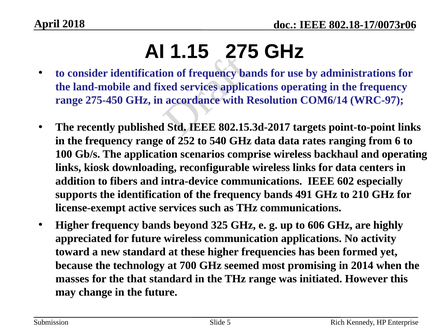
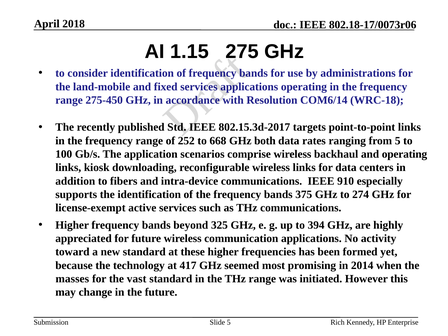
WRC-97: WRC-97 -> WRC-18
540: 540 -> 668
GHz data: data -> both
from 6: 6 -> 5
602: 602 -> 910
491: 491 -> 375
210: 210 -> 274
606: 606 -> 394
700: 700 -> 417
that: that -> vast
